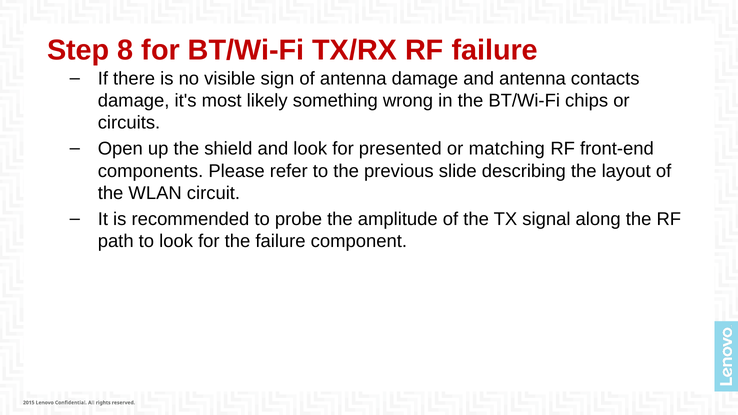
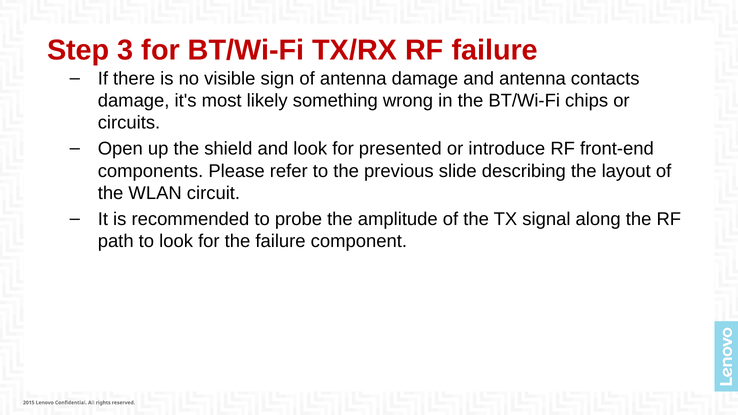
8: 8 -> 3
matching: matching -> introduce
